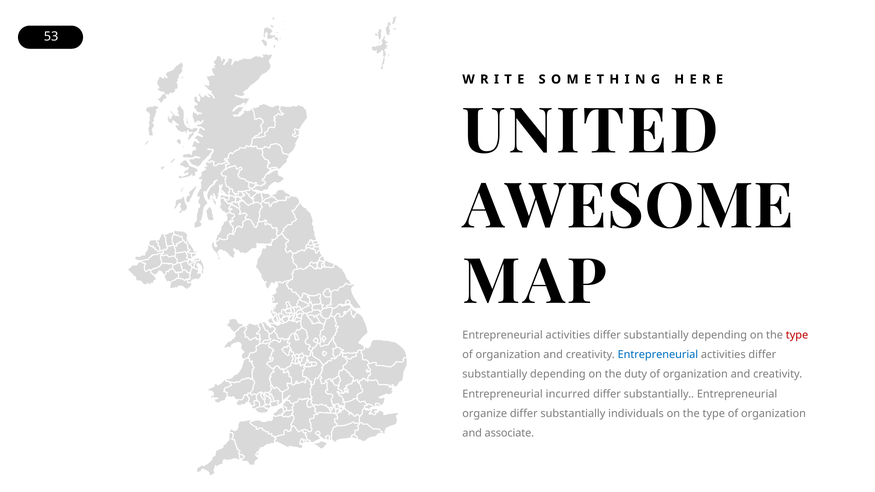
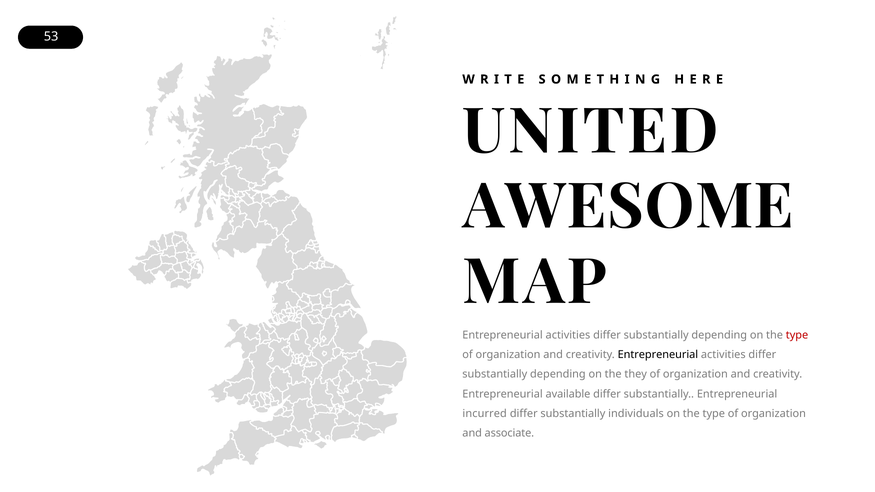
Entrepreneurial at (658, 355) colour: blue -> black
duty: duty -> they
incurred: incurred -> available
organize: organize -> incurred
